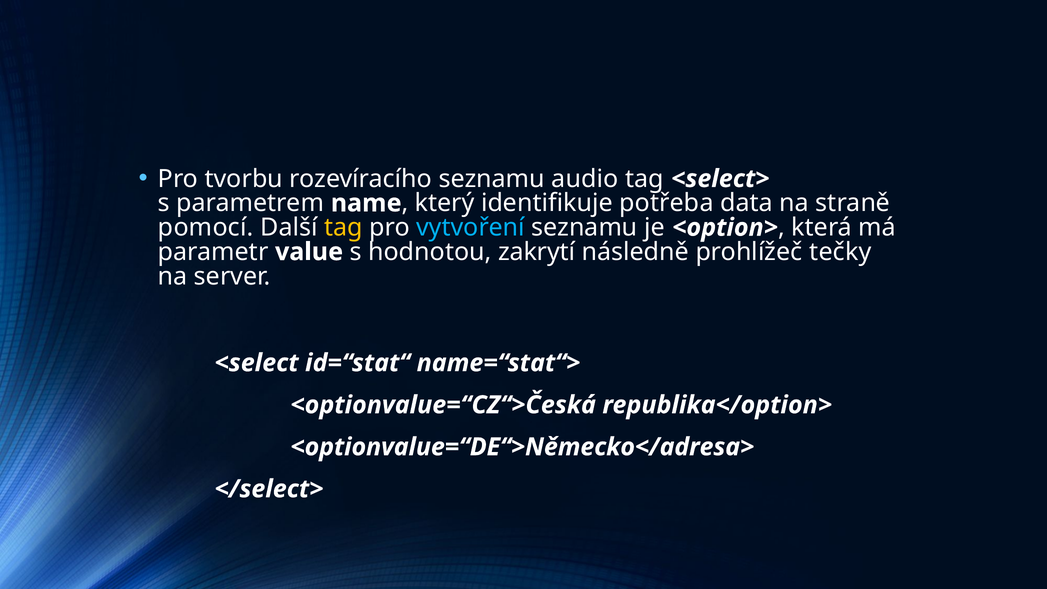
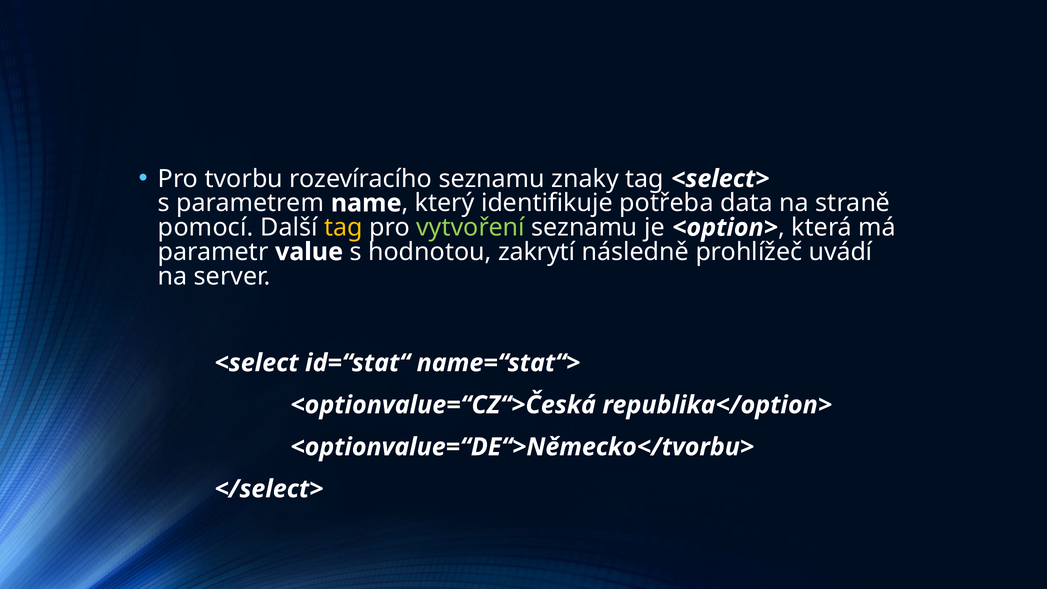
audio: audio -> znaky
vytvoření colour: light blue -> light green
tečky: tečky -> uvádí
<optionvalue=“DE“>Německo</adresa>: <optionvalue=“DE“>Německo</adresa> -> <optionvalue=“DE“>Německo</tvorbu>
